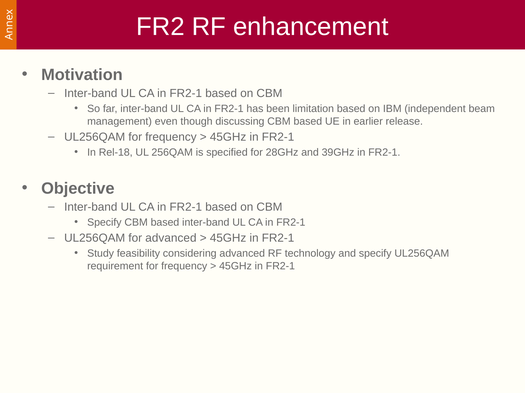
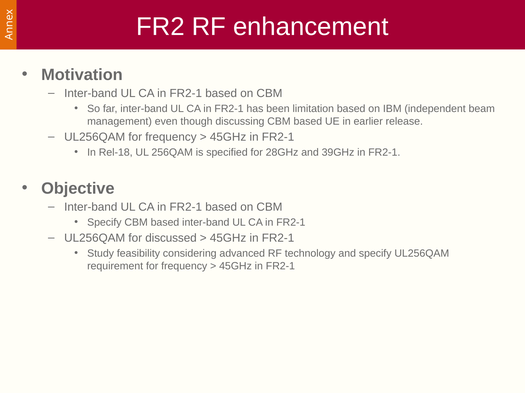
for advanced: advanced -> discussed
